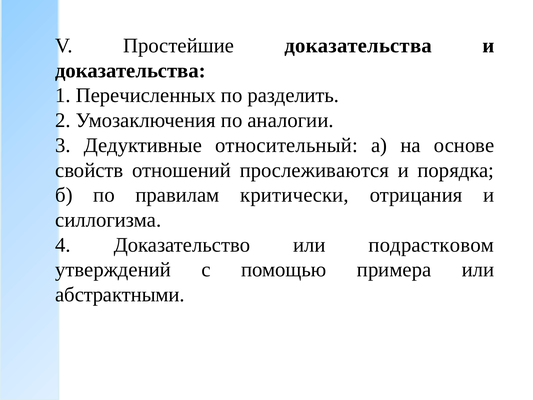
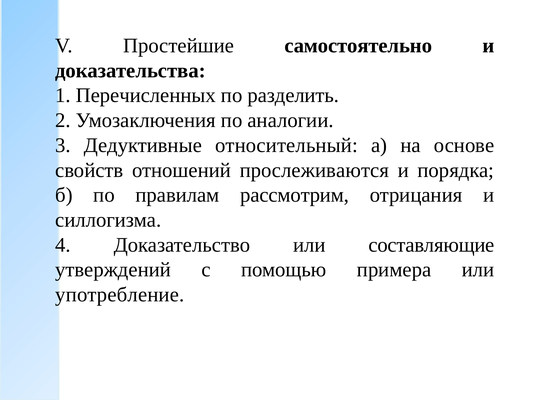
Простейшие доказательства: доказательства -> самостоятельно
критически: критически -> рассмотрим
подрастковом: подрастковом -> составляющие
абстрактными: абстрактными -> употребление
